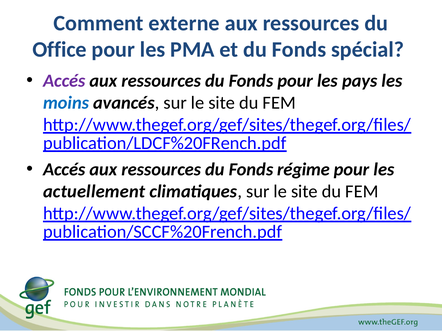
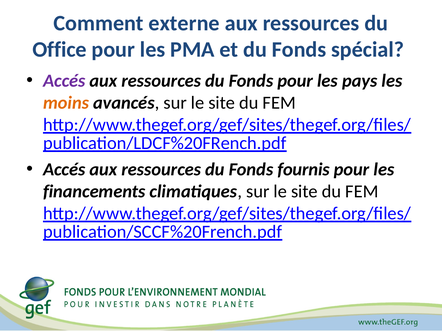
moins colour: blue -> orange
régime: régime -> fournis
actuellement: actuellement -> financements
